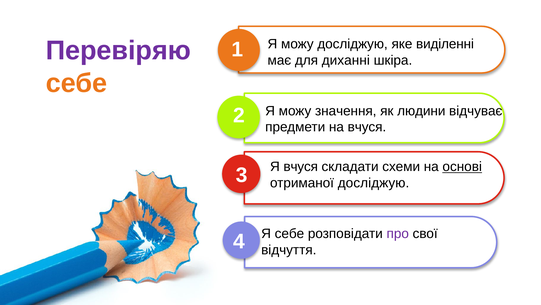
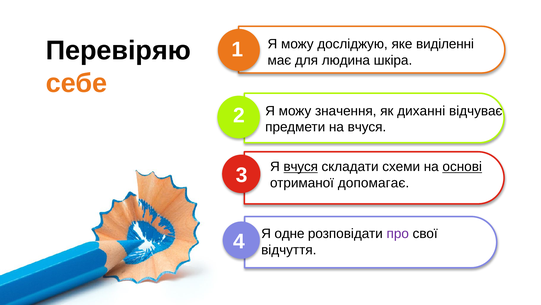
Перевіряю colour: purple -> black
диханні: диханні -> людина
людини: людини -> диханні
вчуся at (301, 166) underline: none -> present
отриманої досліджую: досліджую -> допомагає
Я себе: себе -> одне
